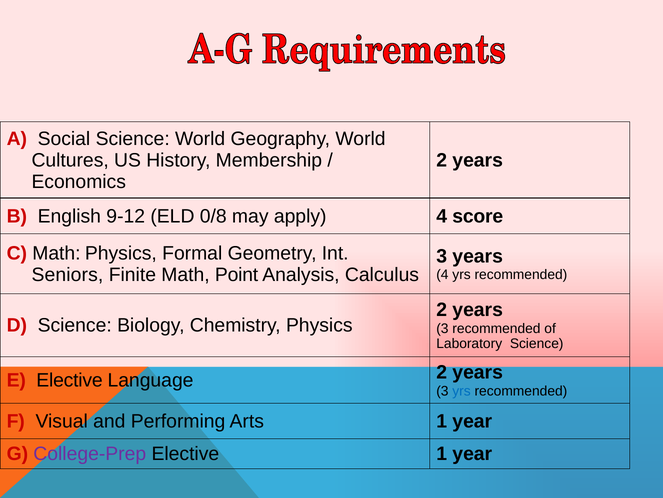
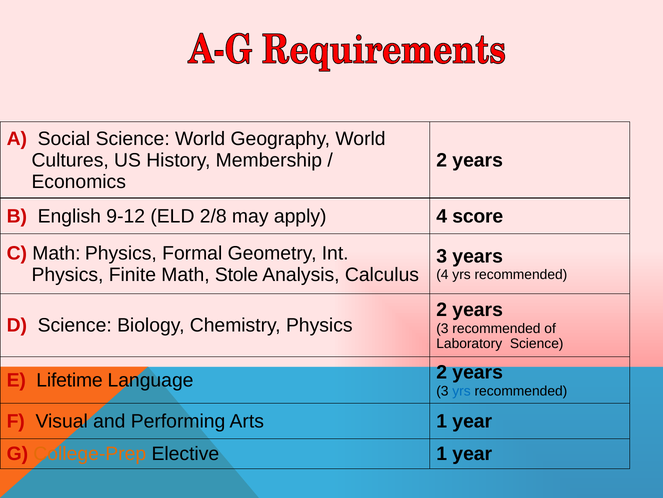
0/8: 0/8 -> 2/8
Seniors at (67, 274): Seniors -> Physics
Point: Point -> Stole
E Elective: Elective -> Lifetime
College-Prep colour: purple -> orange
